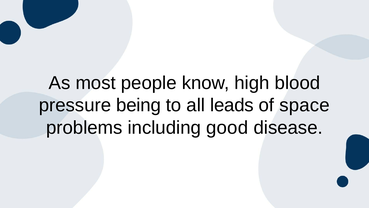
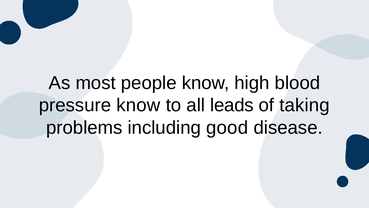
pressure being: being -> know
space: space -> taking
